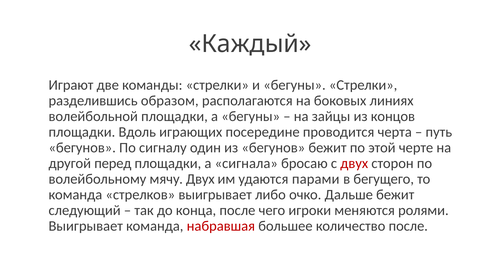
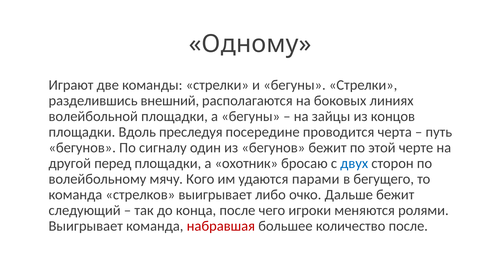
Каждый: Каждый -> Одному
образом: образом -> внешний
играющих: играющих -> преследуя
сигнала: сигнала -> охотник
двух at (354, 163) colour: red -> blue
мячу Двух: Двух -> Кого
